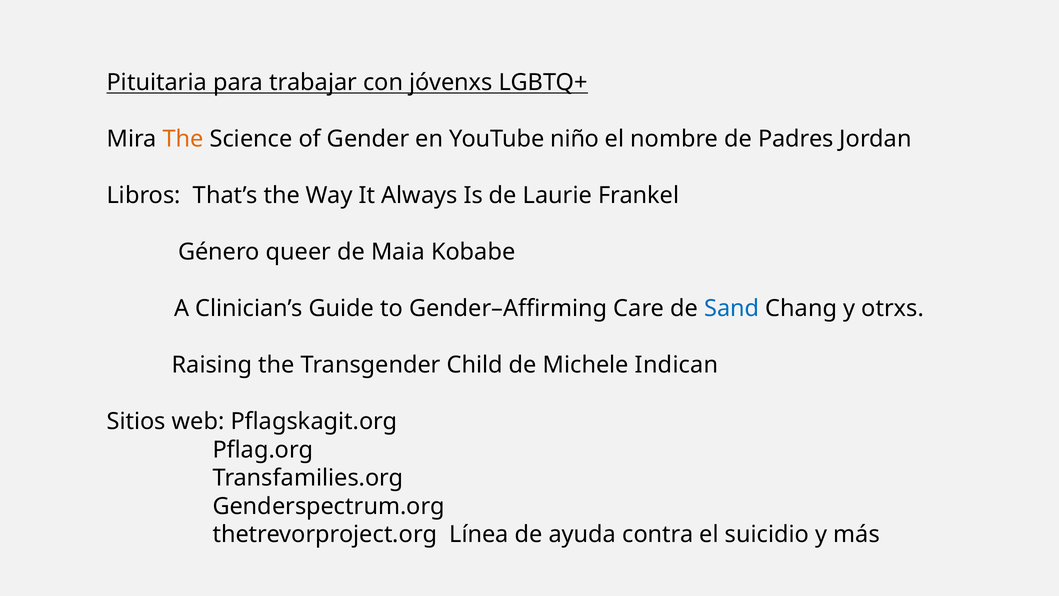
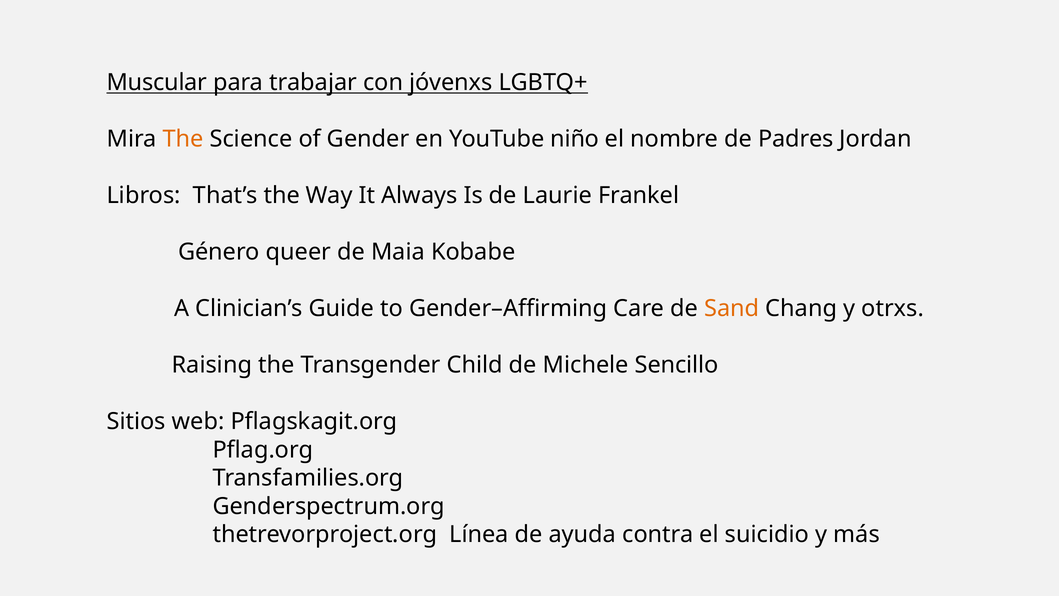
Pituitaria: Pituitaria -> Muscular
Sand colour: blue -> orange
Indican: Indican -> Sencillo
